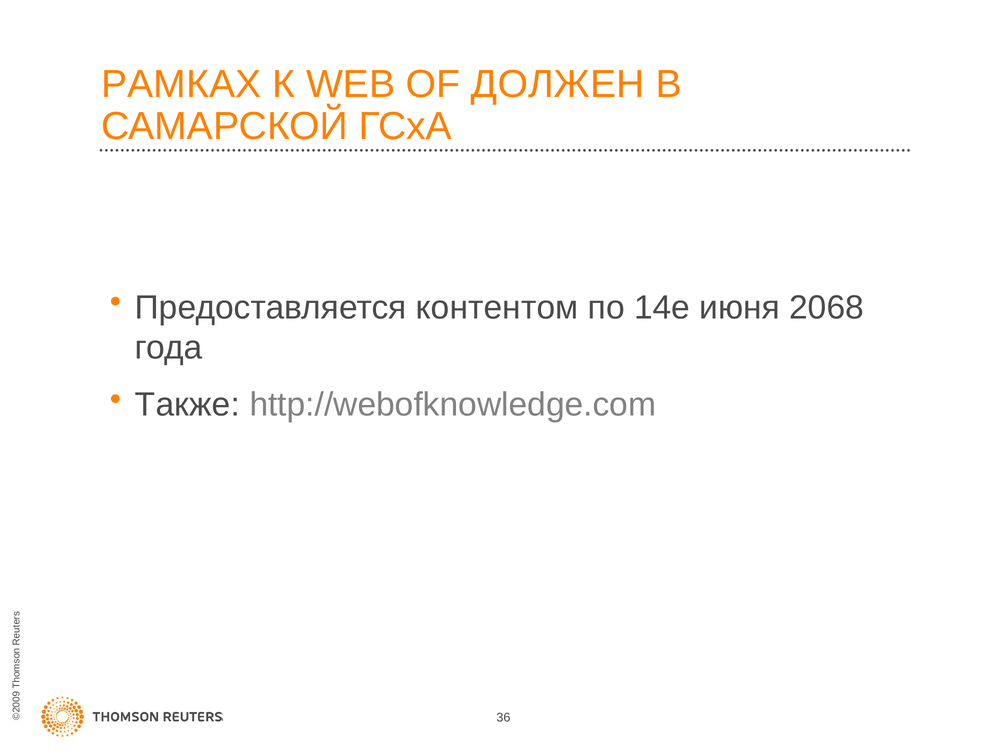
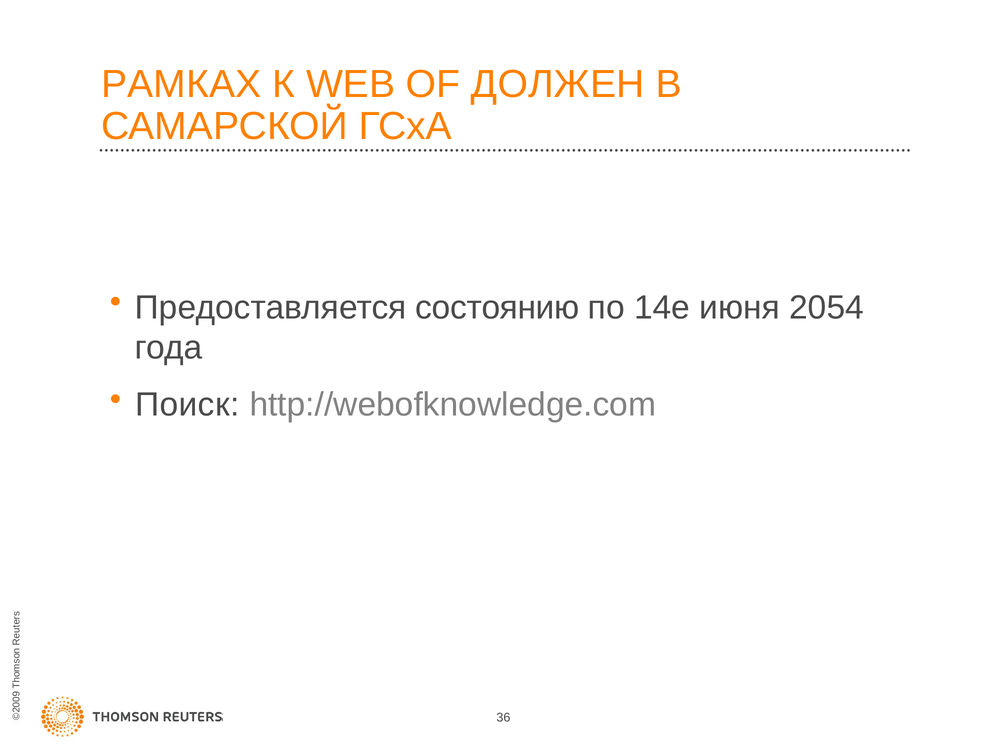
контентом: контентом -> состоянию
2068: 2068 -> 2054
Также: Также -> Поиск
